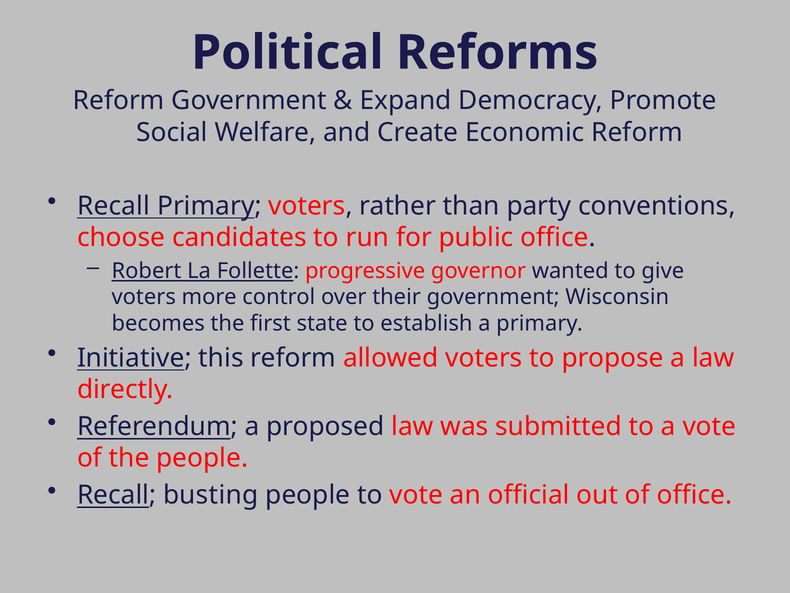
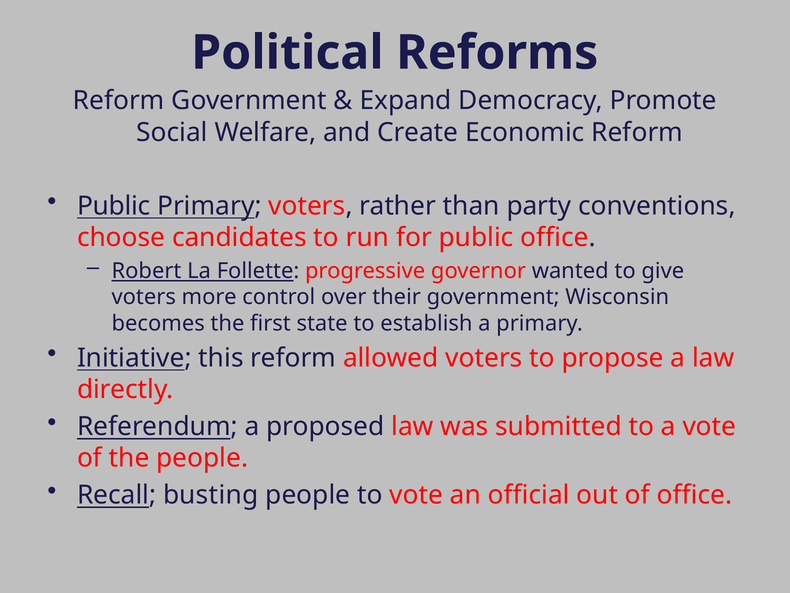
Recall at (114, 206): Recall -> Public
